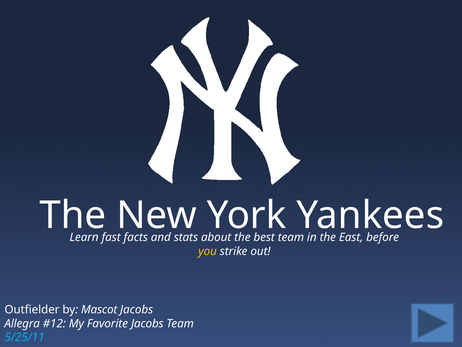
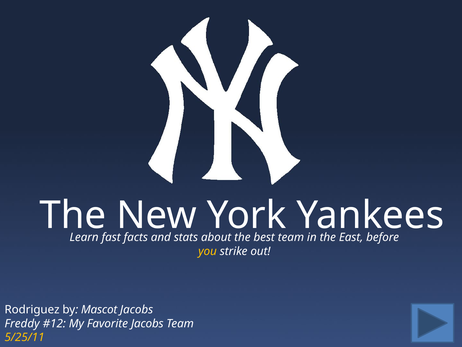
Outfielder: Outfielder -> Rodriguez
Allegra: Allegra -> Freddy
5/25/11 colour: light blue -> yellow
